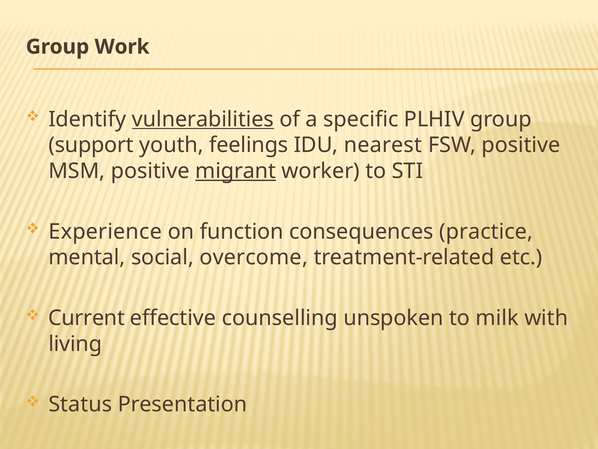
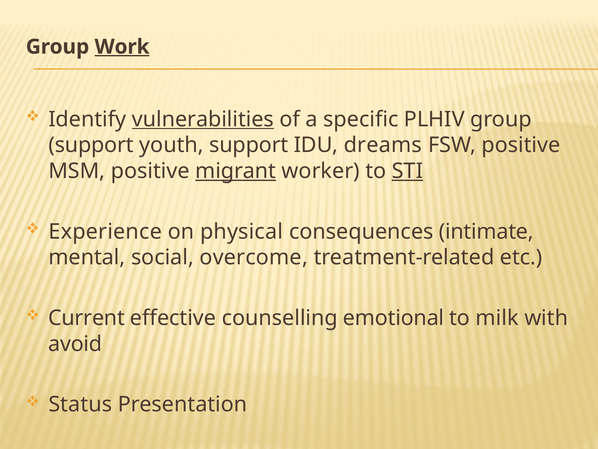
Work underline: none -> present
youth feelings: feelings -> support
nearest: nearest -> dreams
STI underline: none -> present
function: function -> physical
practice: practice -> intimate
unspoken: unspoken -> emotional
living: living -> avoid
